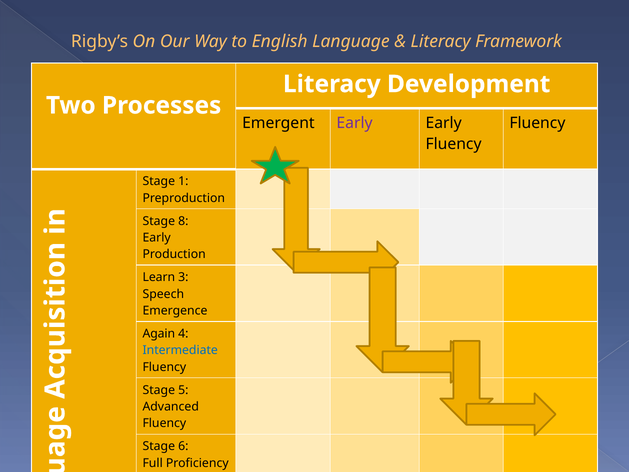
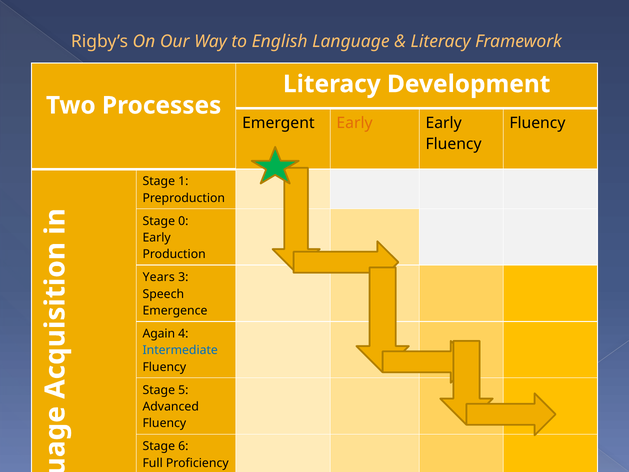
Early at (355, 123) colour: purple -> orange
8: 8 -> 0
Learn: Learn -> Years
